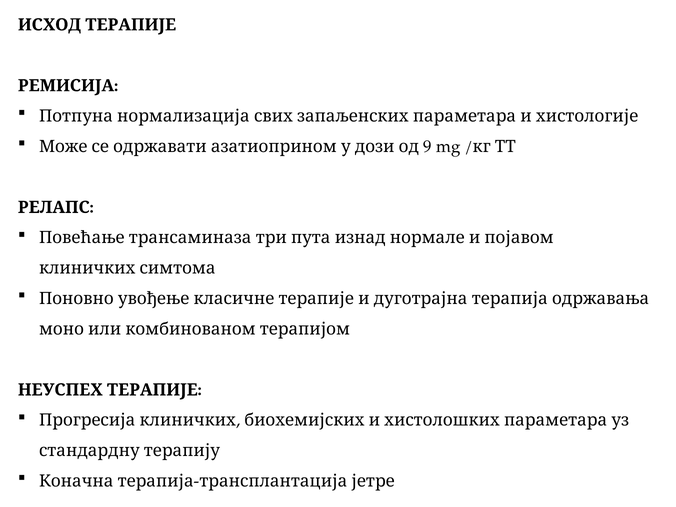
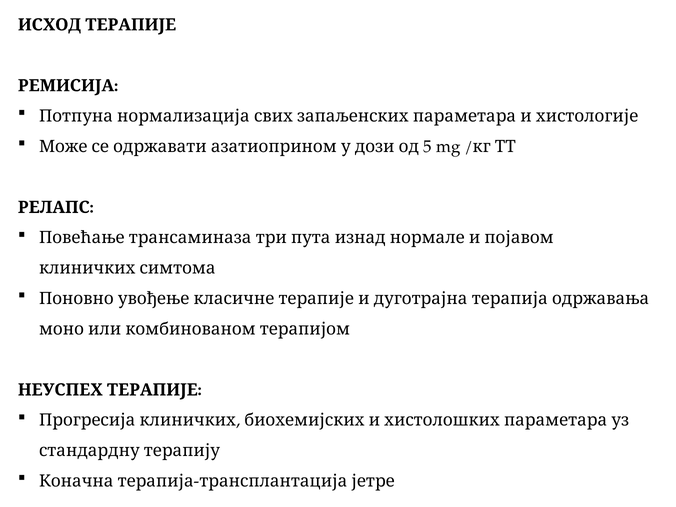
9: 9 -> 5
